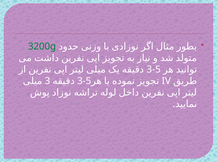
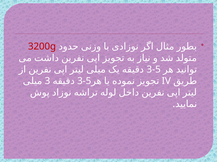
3200g colour: green -> red
